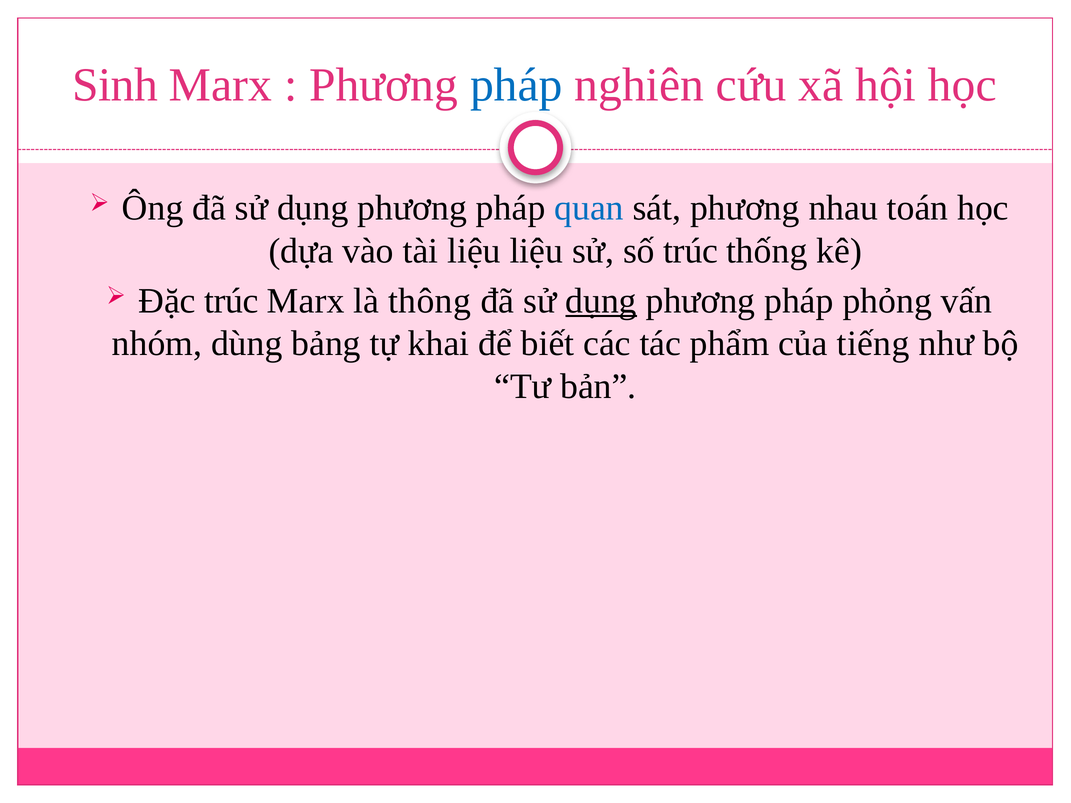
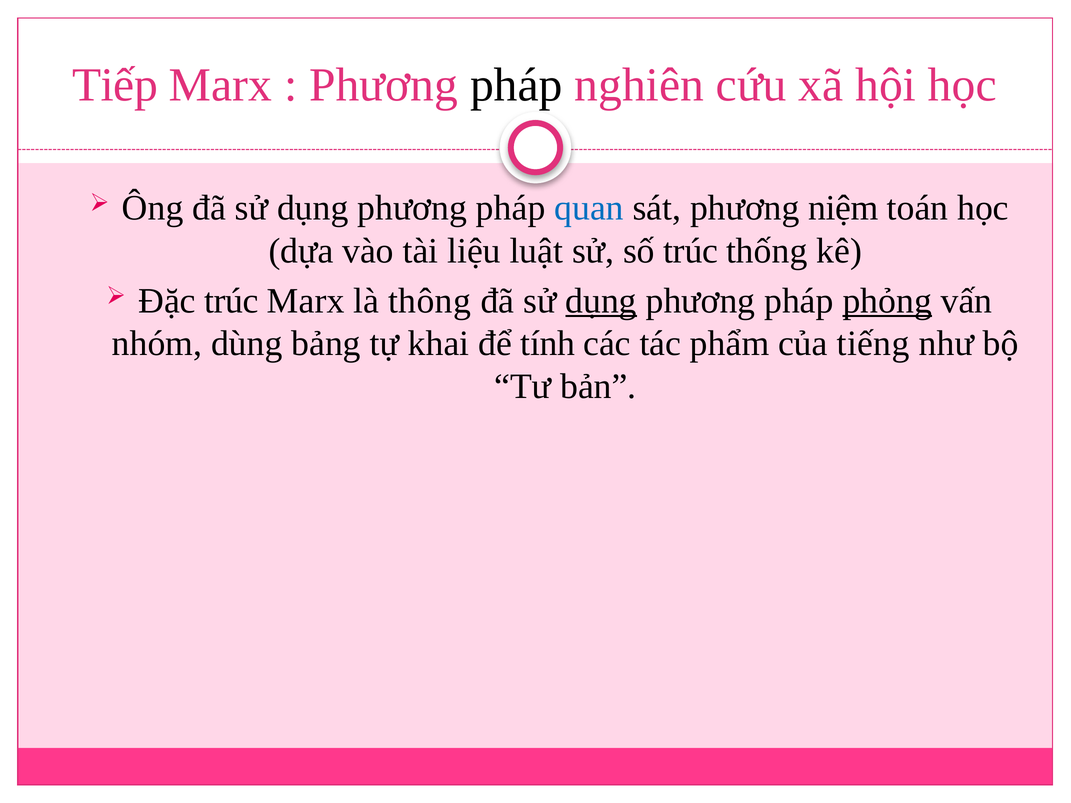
Sinh: Sinh -> Tiếp
pháp at (516, 85) colour: blue -> black
nhau: nhau -> niệm
liệu liệu: liệu -> luật
phỏng underline: none -> present
biết: biết -> tính
